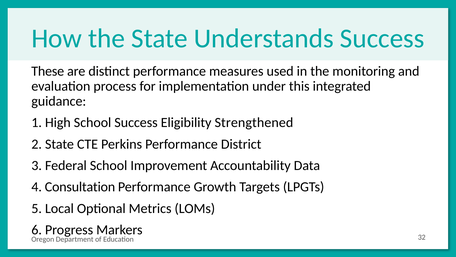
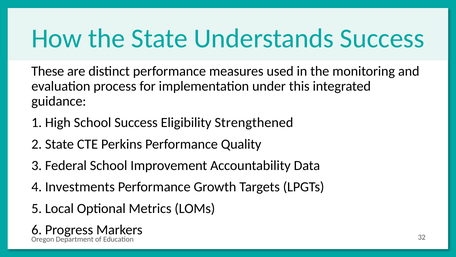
District: District -> Quality
Consultation: Consultation -> Investments
